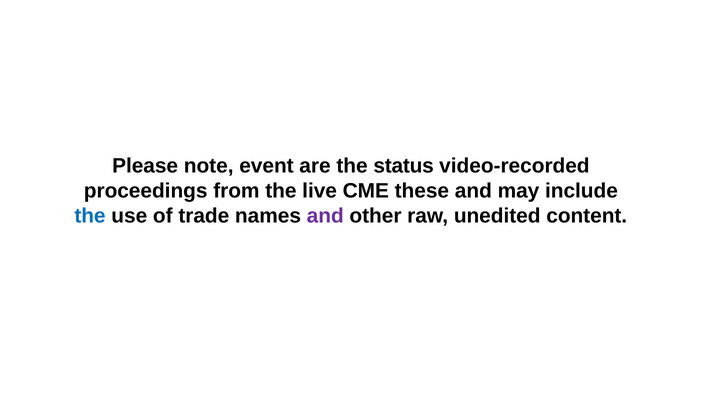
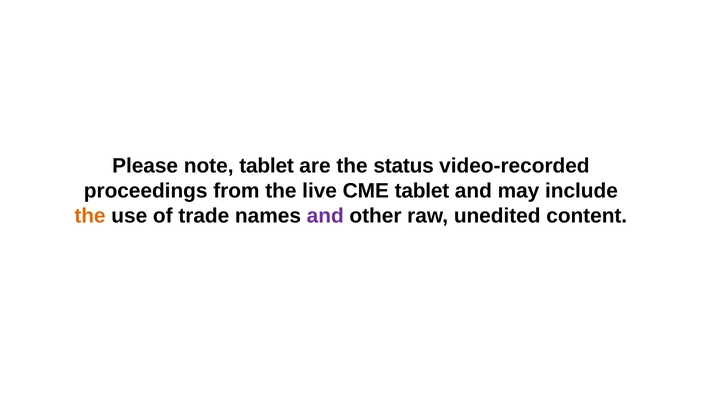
note event: event -> tablet
CME these: these -> tablet
the at (90, 216) colour: blue -> orange
